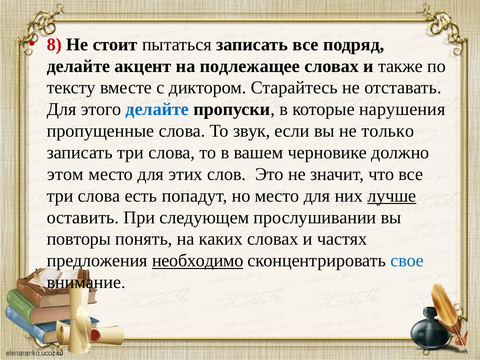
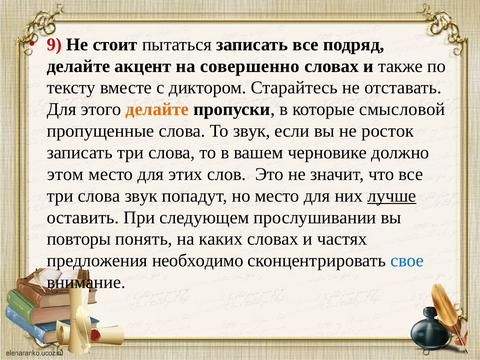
8: 8 -> 9
подлежащее: подлежащее -> совершенно
делайте at (157, 109) colour: blue -> orange
нарушения: нарушения -> смысловой
только: только -> росток
слова есть: есть -> звук
необходимо underline: present -> none
